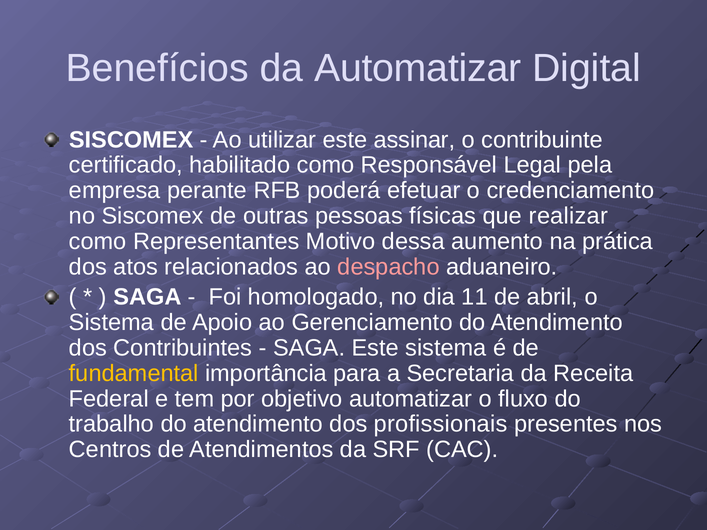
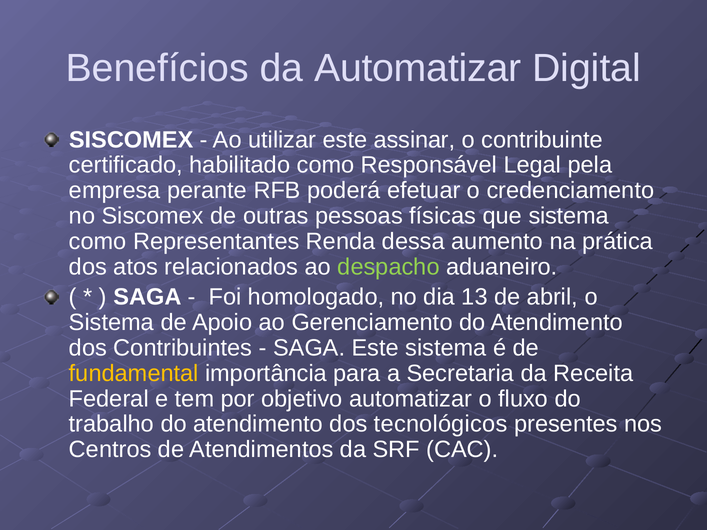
que realizar: realizar -> sistema
Motivo: Motivo -> Renda
despacho colour: pink -> light green
11: 11 -> 13
profissionais: profissionais -> tecnológicos
